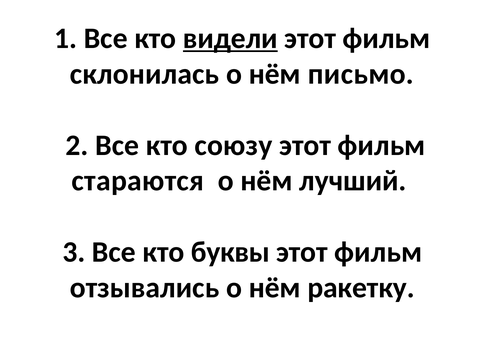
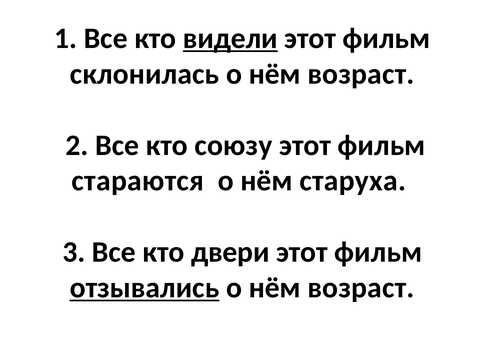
письмо at (361, 74): письмо -> возраст
лучший: лучший -> старуха
буквы: буквы -> двери
отзывались underline: none -> present
ракетку at (361, 288): ракетку -> возраст
